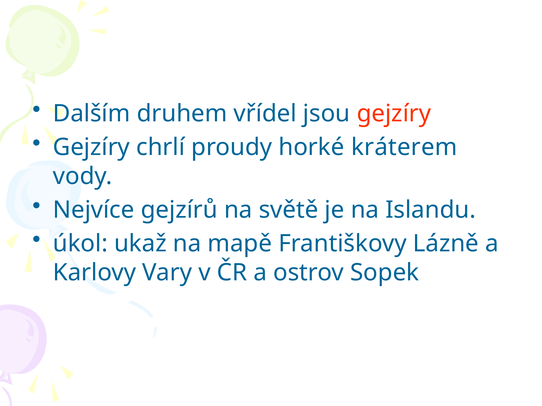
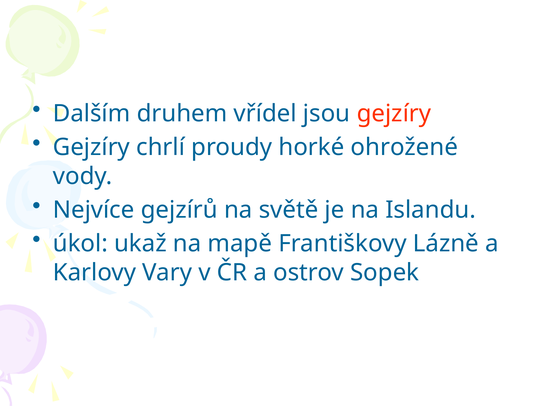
kráterem: kráterem -> ohrožené
